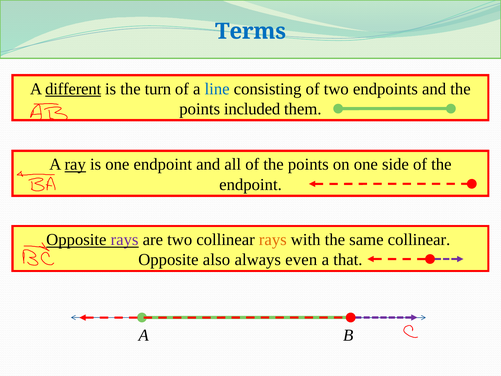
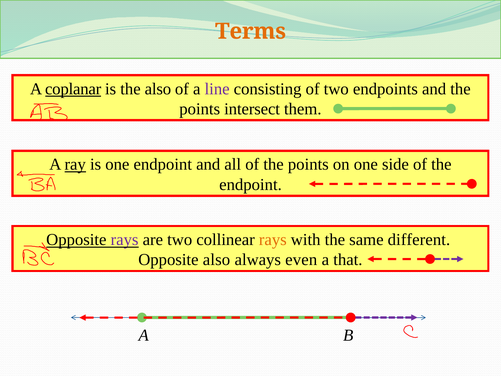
Terms colour: blue -> orange
different: different -> coplanar
the turn: turn -> also
line colour: blue -> purple
included: included -> intersect
same collinear: collinear -> different
